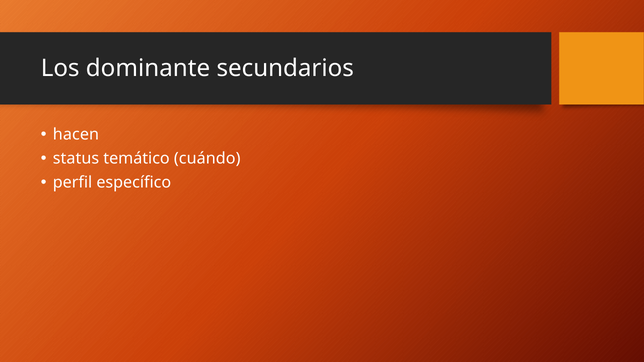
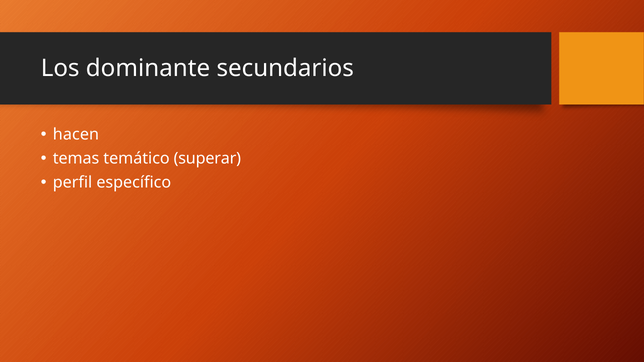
status: status -> temas
cuándo: cuándo -> superar
